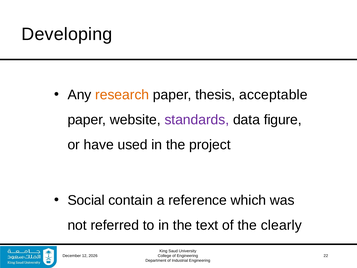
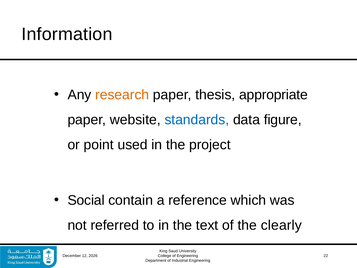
Developing: Developing -> Information
acceptable: acceptable -> appropriate
standards colour: purple -> blue
have: have -> point
